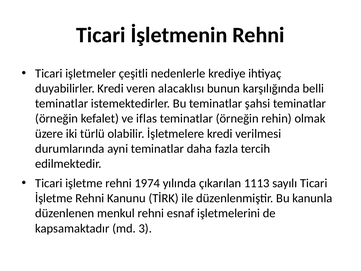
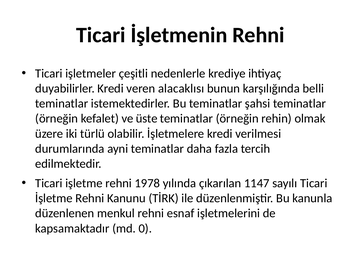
iflas: iflas -> üste
1974: 1974 -> 1978
1113: 1113 -> 1147
3: 3 -> 0
